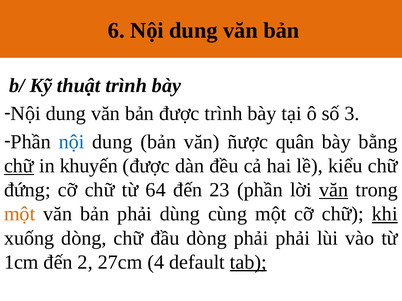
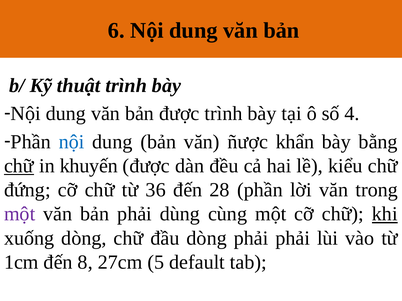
3: 3 -> 4
quân: quân -> khẩn
64: 64 -> 36
23: 23 -> 28
văn at (334, 190) underline: present -> none
một at (20, 214) colour: orange -> purple
2: 2 -> 8
4: 4 -> 5
tab underline: present -> none
